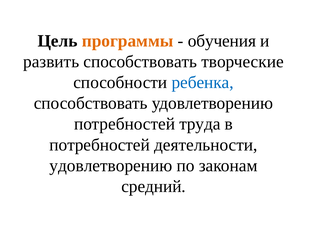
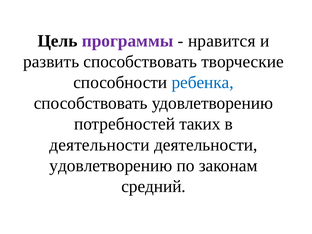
программы colour: orange -> purple
обучения: обучения -> нравится
труда: труда -> таких
потребностей at (100, 145): потребностей -> деятельности
